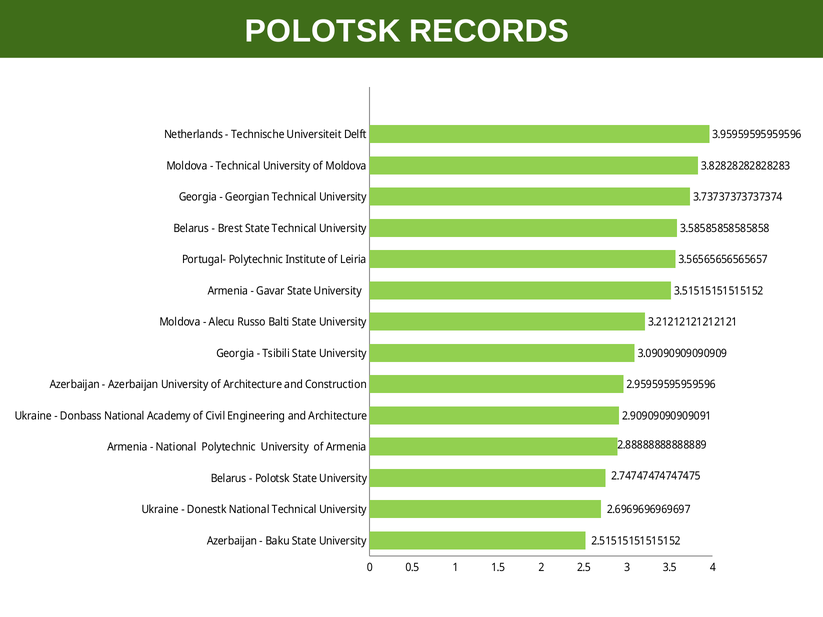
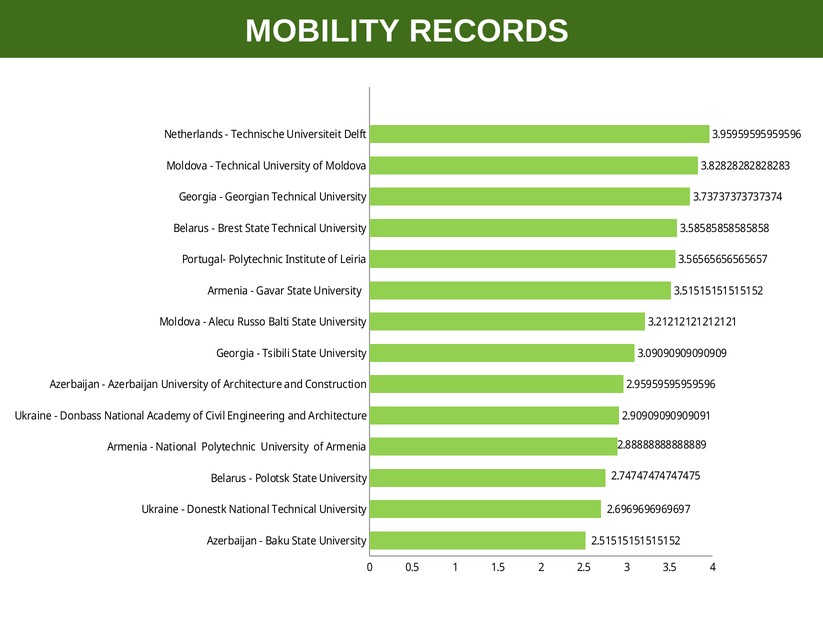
POLOTSK at (323, 31): POLOTSK -> MOBILITY
